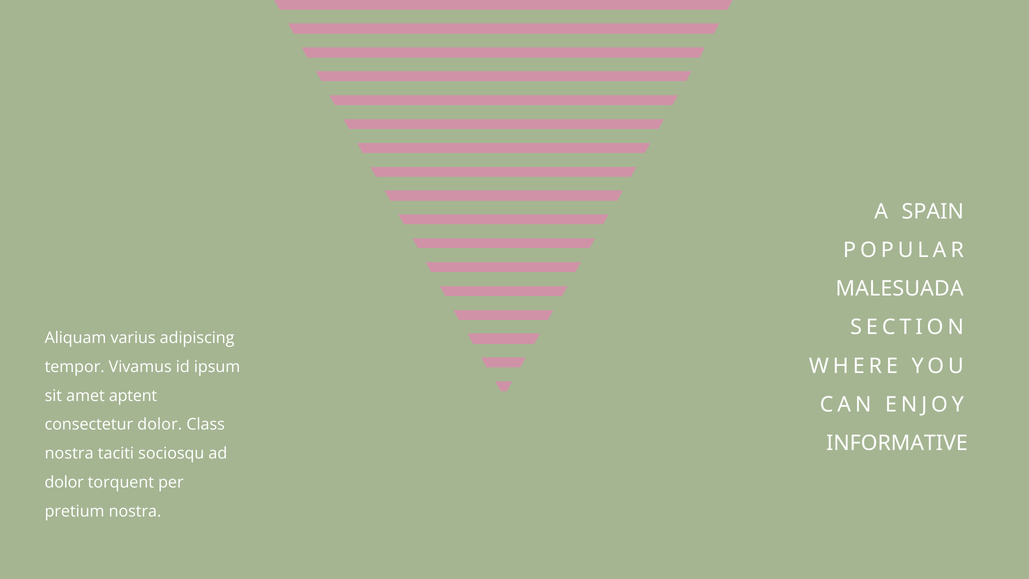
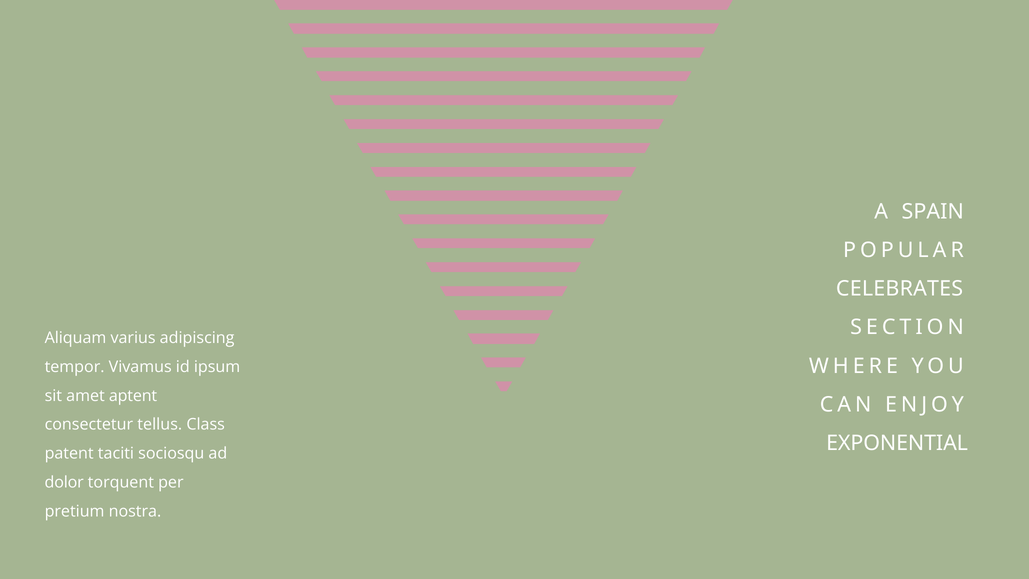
MALESUADA: MALESUADA -> CELEBRATES
consectetur dolor: dolor -> tellus
INFORMATIVE: INFORMATIVE -> EXPONENTIAL
nostra at (69, 453): nostra -> patent
